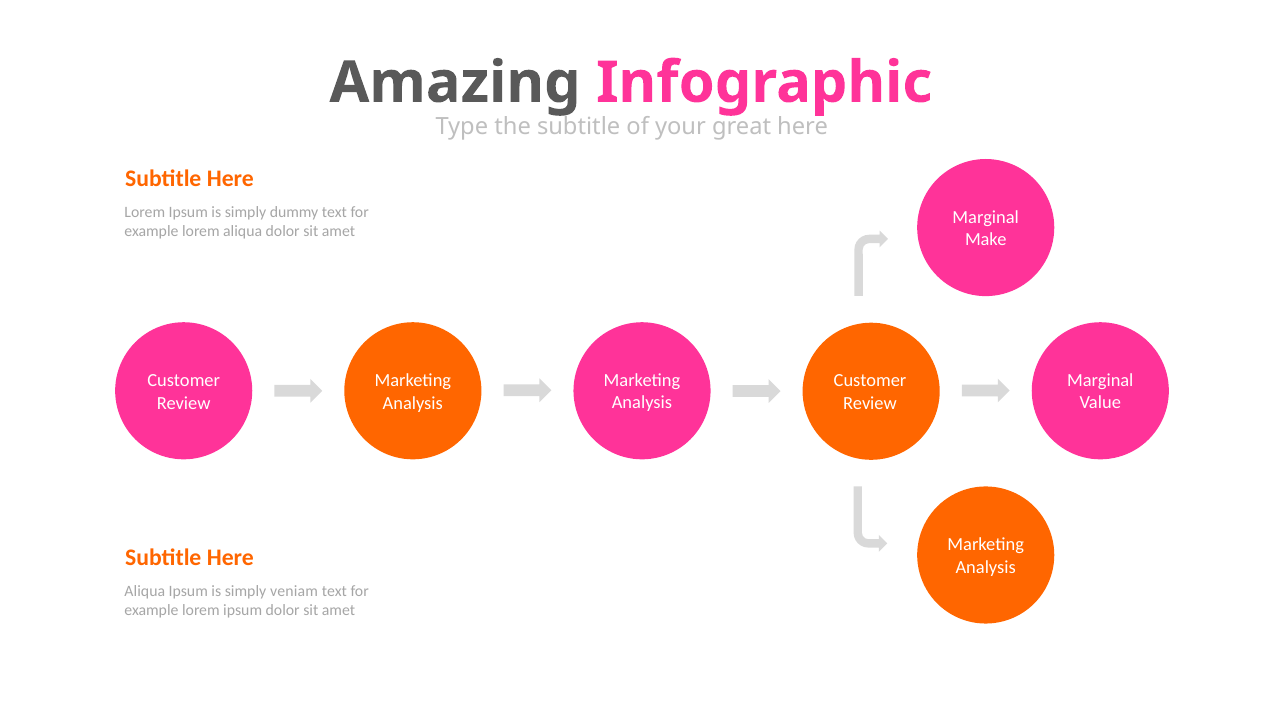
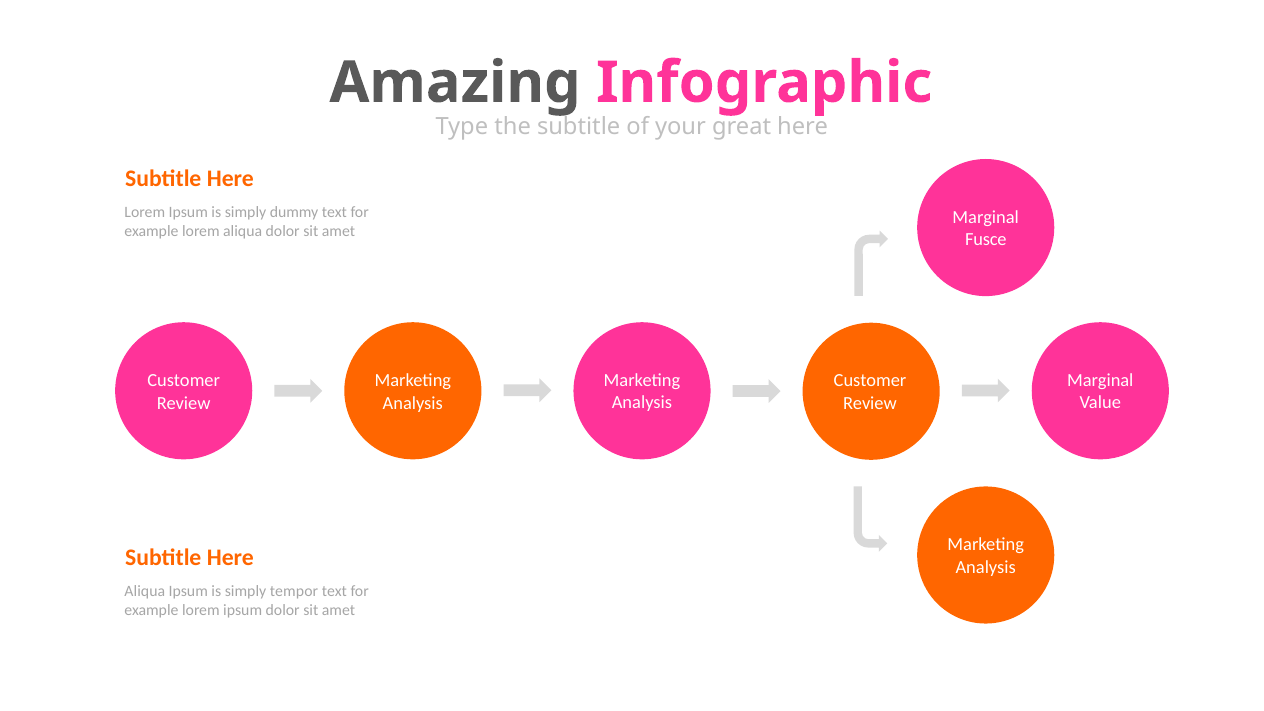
Make: Make -> Fusce
veniam: veniam -> tempor
